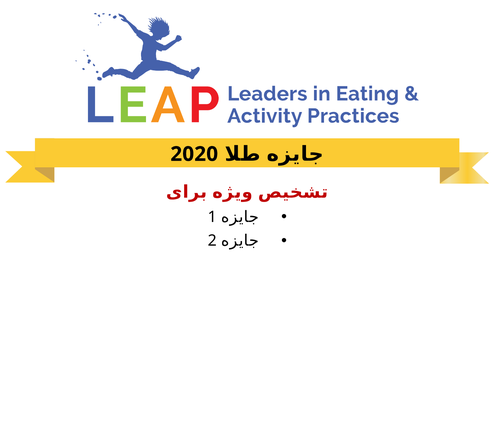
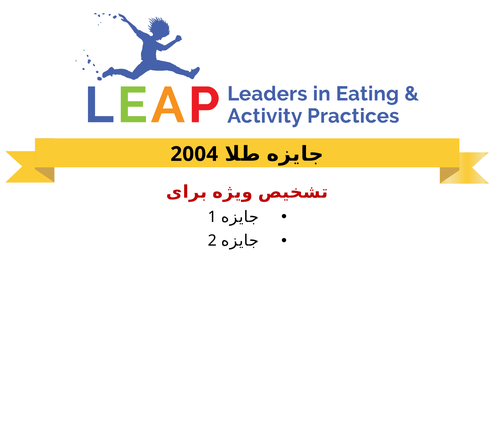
2020: 2020 -> 2004
